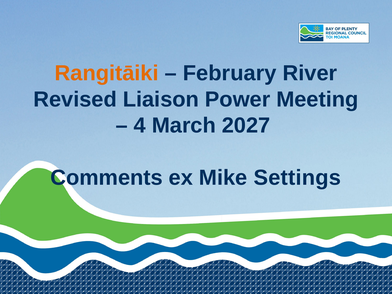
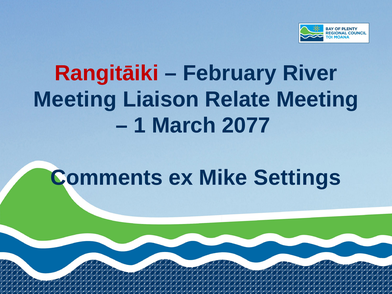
Rangitāiki colour: orange -> red
Revised at (75, 99): Revised -> Meeting
Power: Power -> Relate
4: 4 -> 1
2027: 2027 -> 2077
